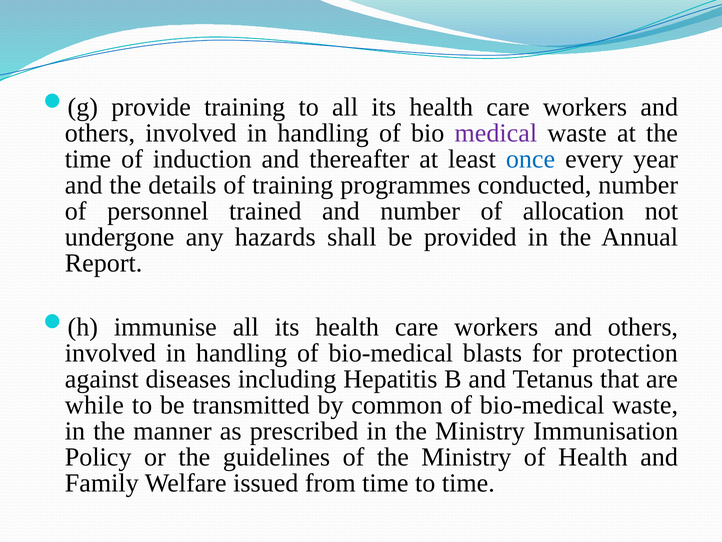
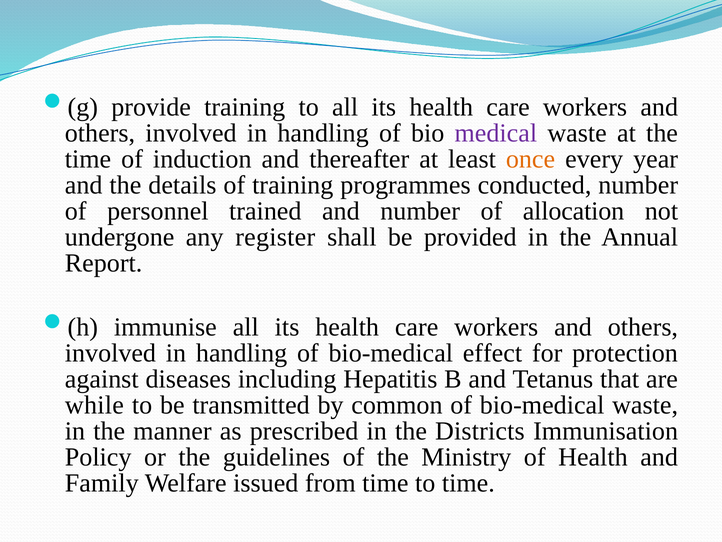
once colour: blue -> orange
hazards: hazards -> register
blasts: blasts -> effect
in the Ministry: Ministry -> Districts
